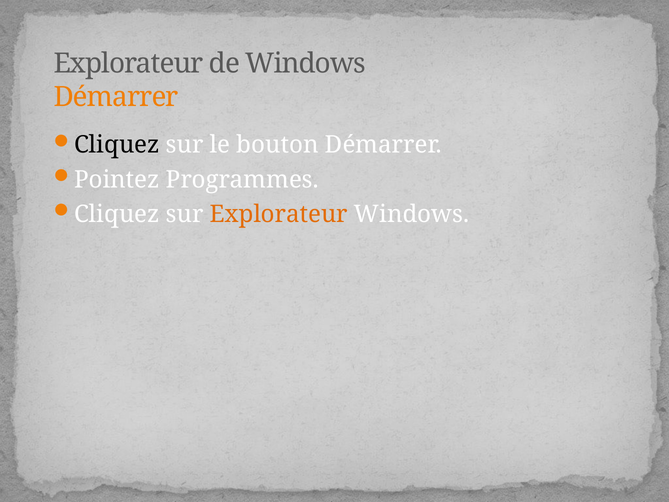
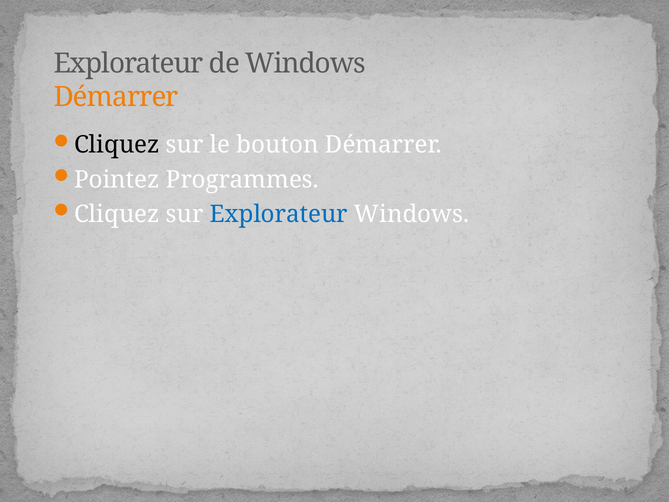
Explorateur at (279, 214) colour: orange -> blue
